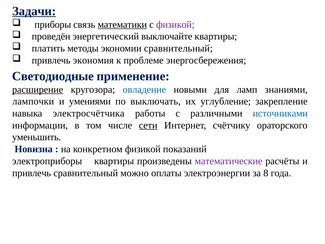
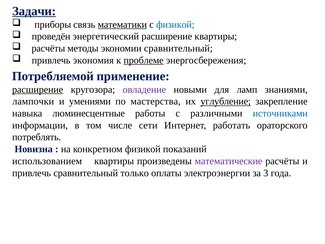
физикой at (175, 24) colour: purple -> blue
энергетический выключайте: выключайте -> расширение
платить at (48, 48): платить -> расчёты
проблеме underline: none -> present
Светодиодные: Светодиодные -> Потребляемой
овладение colour: blue -> purple
выключать: выключать -> мастерства
углубление underline: none -> present
электросчётчика: электросчётчика -> люминесцентные
сети underline: present -> none
счётчику: счётчику -> работать
уменьшить: уменьшить -> потреблять
электроприборы: электроприборы -> использованием
можно: можно -> только
8: 8 -> 3
